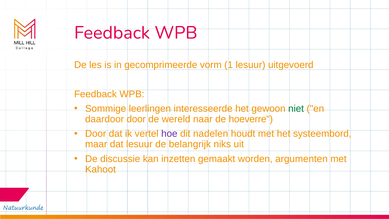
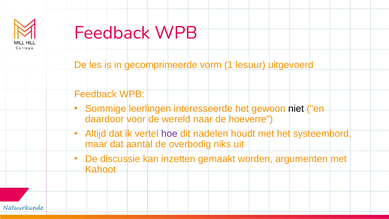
niet colour: green -> black
daardoor door: door -> voor
Door at (96, 134): Door -> Altijd
dat lesuur: lesuur -> aantal
belangrijk: belangrijk -> overbodig
